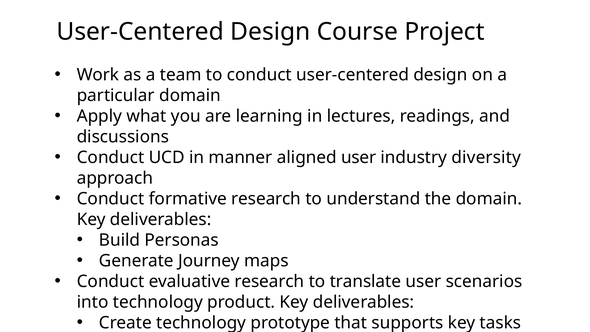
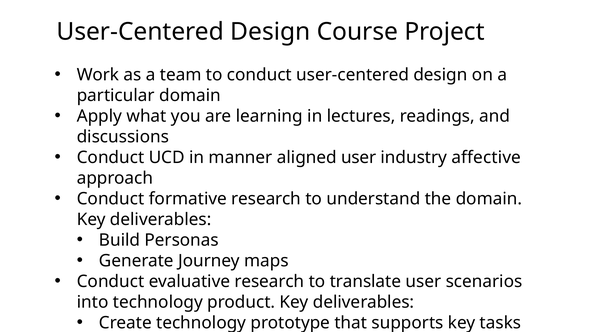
diversity: diversity -> affective
